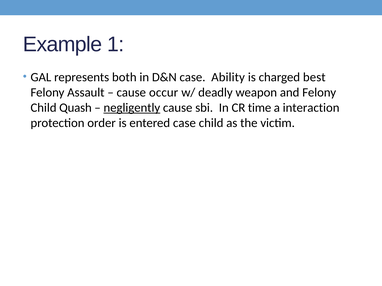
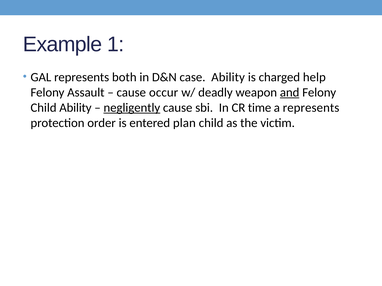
best: best -> help
and underline: none -> present
Child Quash: Quash -> Ability
a interaction: interaction -> represents
entered case: case -> plan
